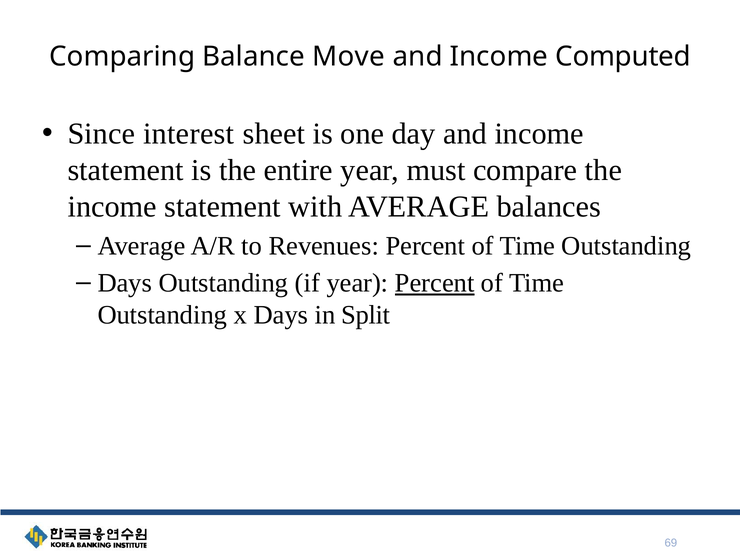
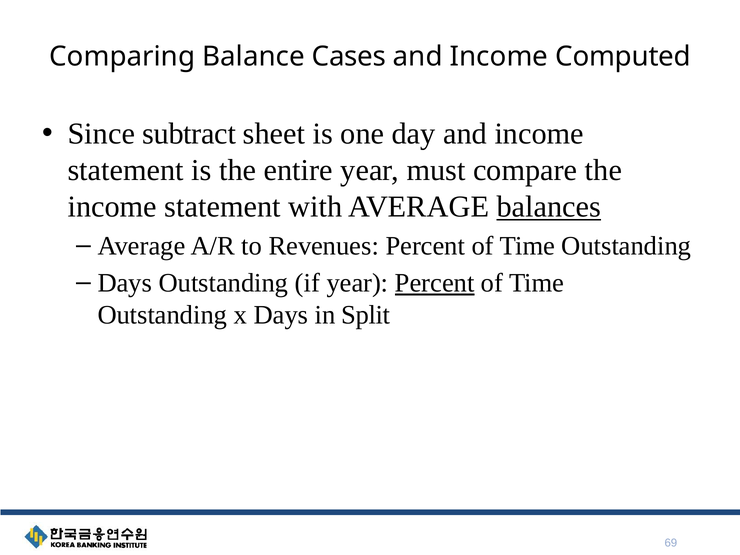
Move: Move -> Cases
interest: interest -> subtract
balances underline: none -> present
